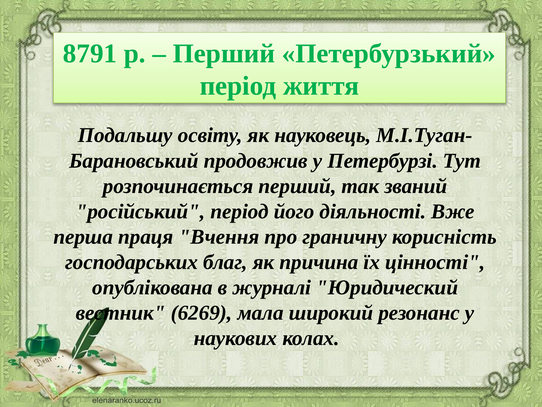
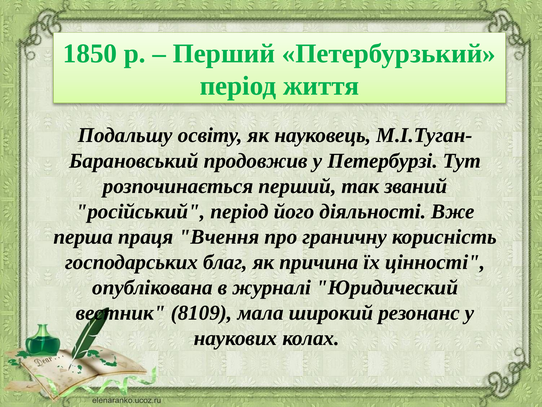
8791: 8791 -> 1850
6269: 6269 -> 8109
